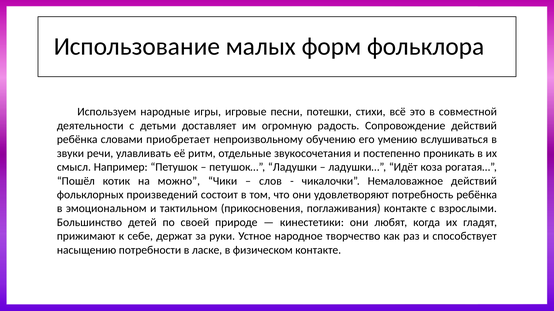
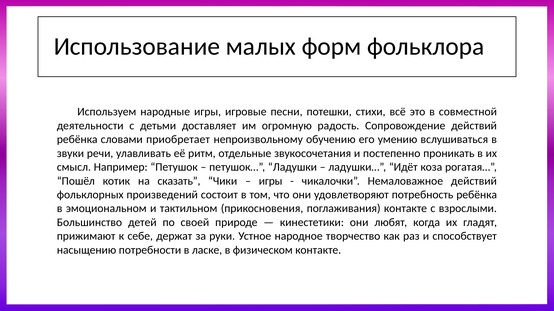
можно: можно -> сказать
слов at (271, 181): слов -> игры
